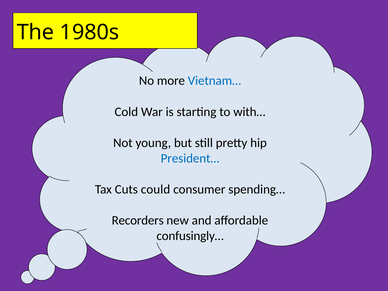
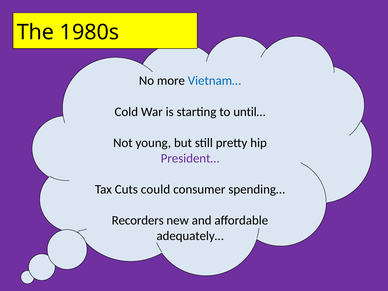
with…: with… -> until…
President… colour: blue -> purple
confusingly…: confusingly… -> adequately…
